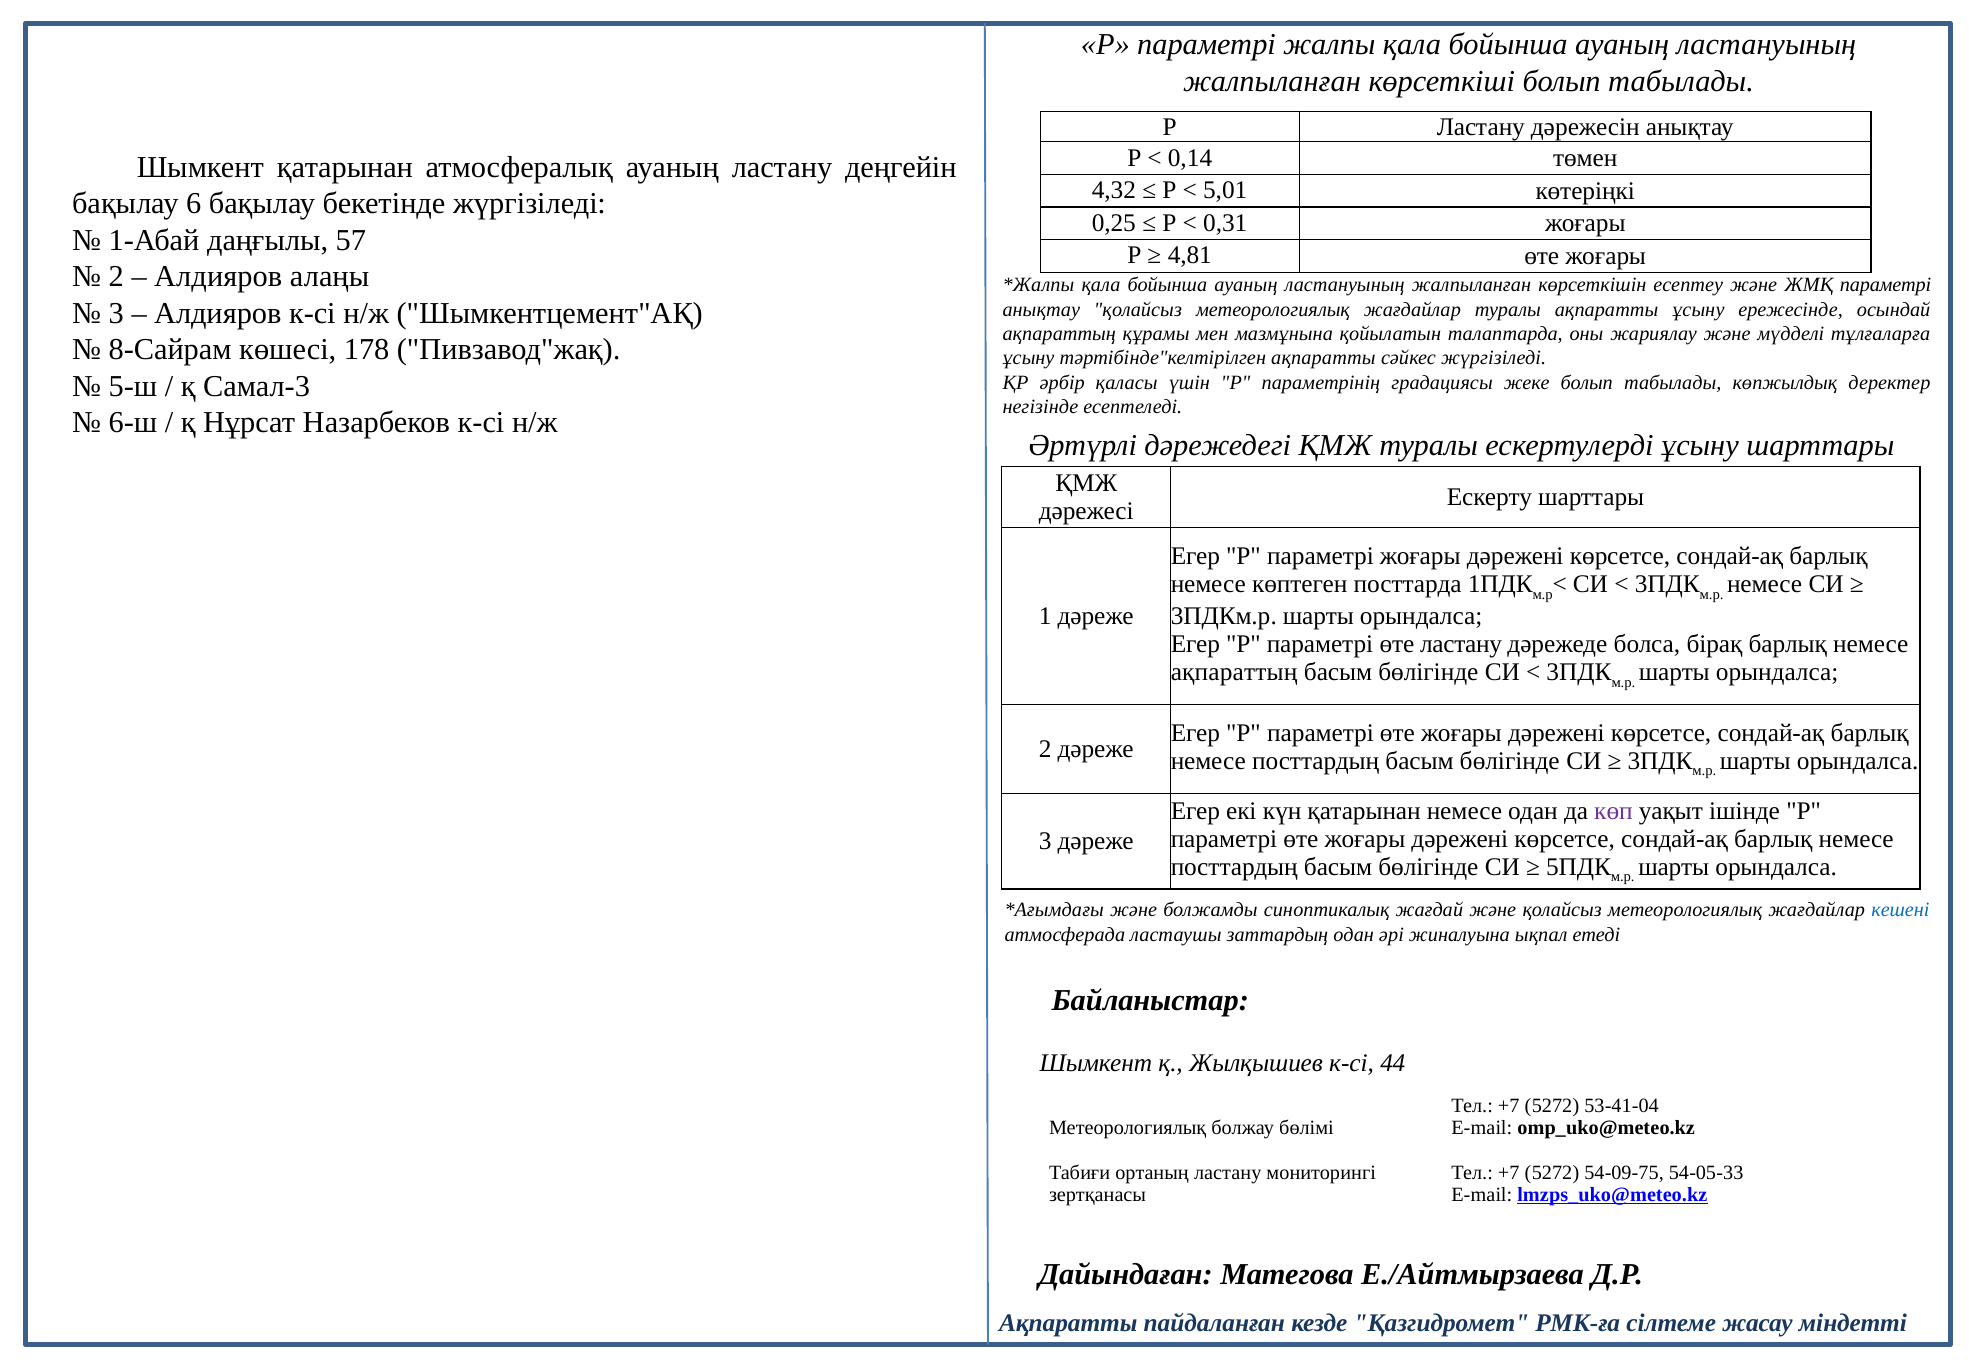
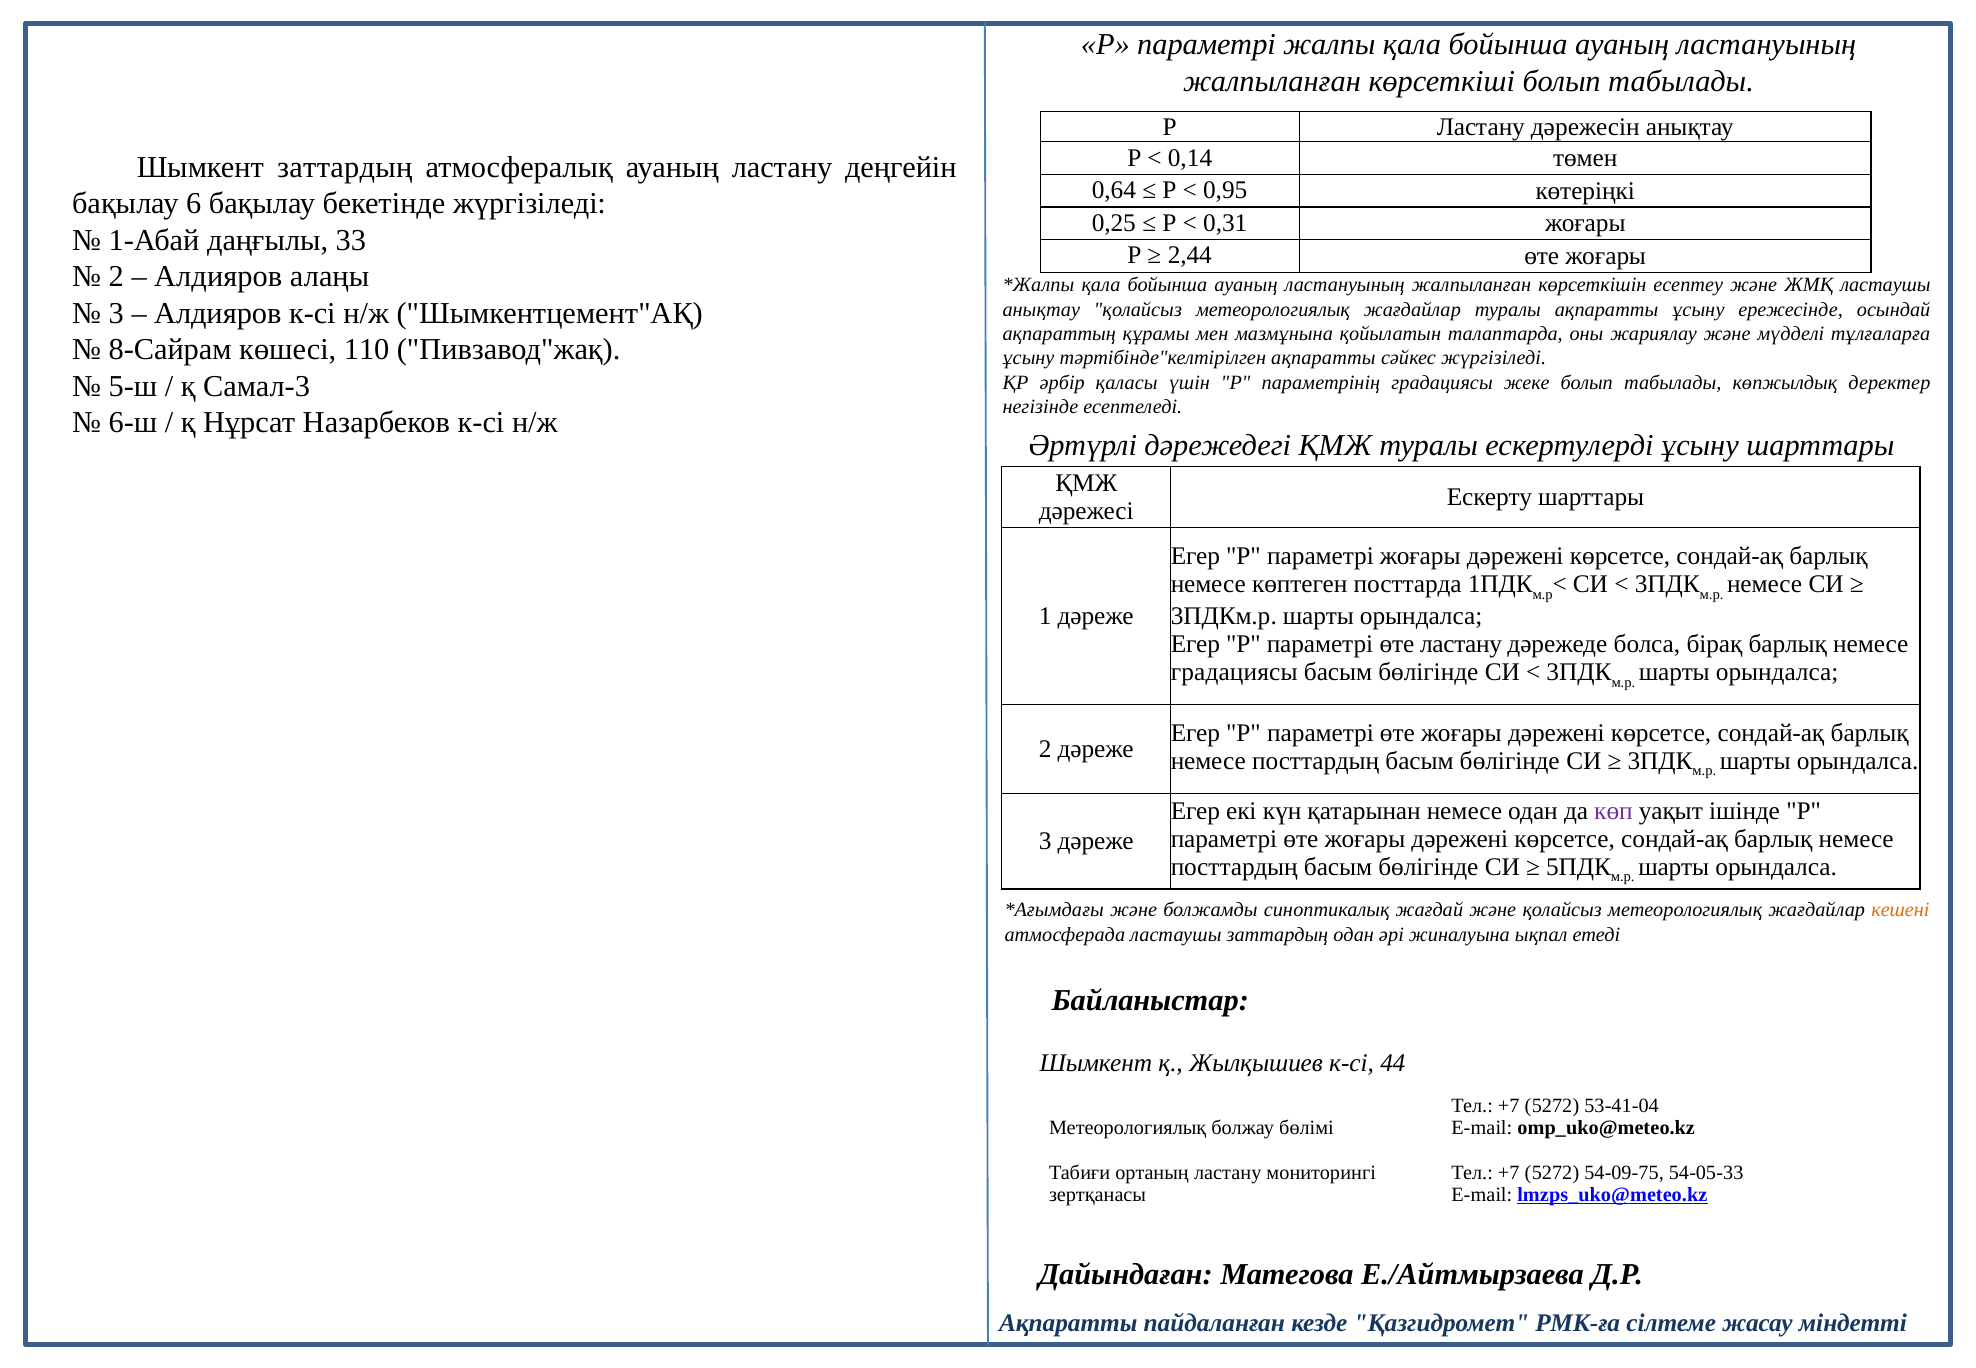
Шымкент қатарынан: қатарынан -> заттардың
4,32: 4,32 -> 0,64
5,01: 5,01 -> 0,95
57: 57 -> 33
4,81: 4,81 -> 2,44
ЖМҚ параметрі: параметрі -> ластаушы
178: 178 -> 110
ақпараттың at (1234, 672): ақпараттың -> градациясы
кешені colour: blue -> orange
